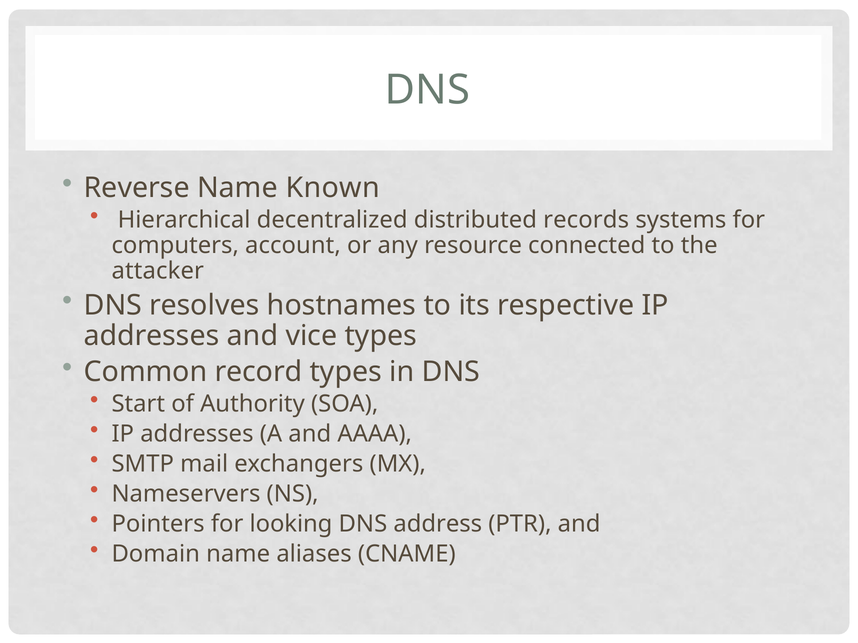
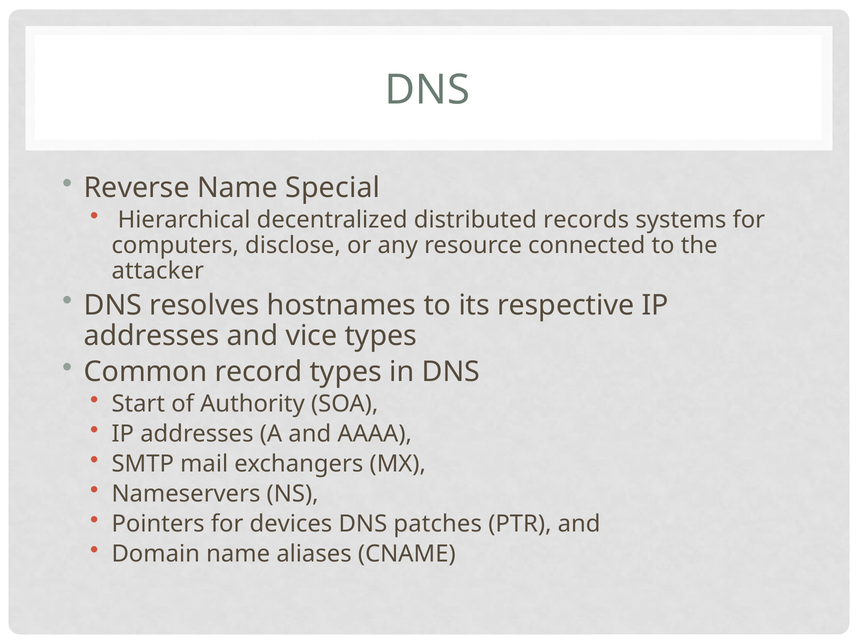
Known: Known -> Special
account: account -> disclose
looking: looking -> devices
address: address -> patches
